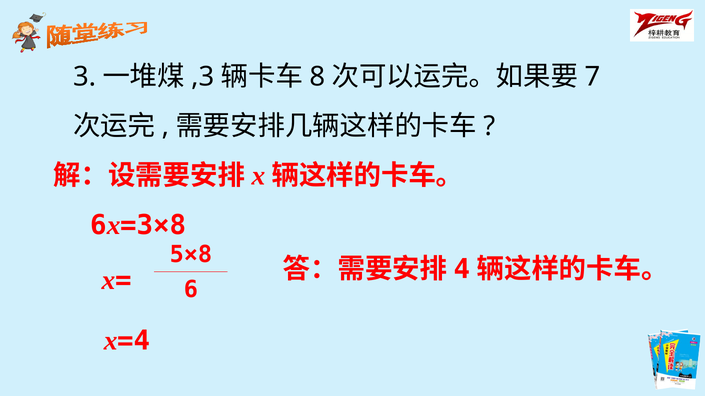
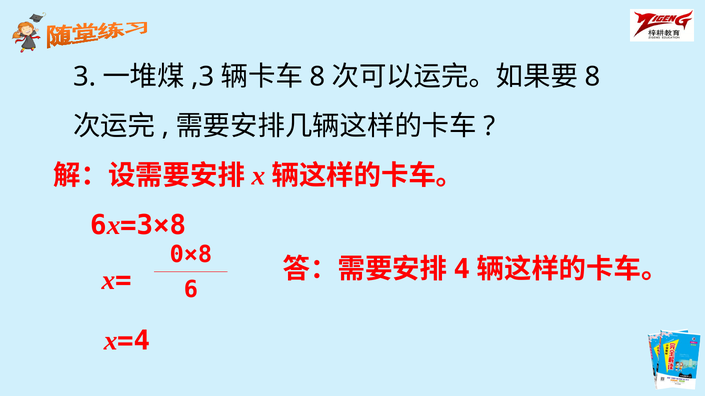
7 at (592, 77): 7 -> 8
5×8: 5×8 -> 0×8
